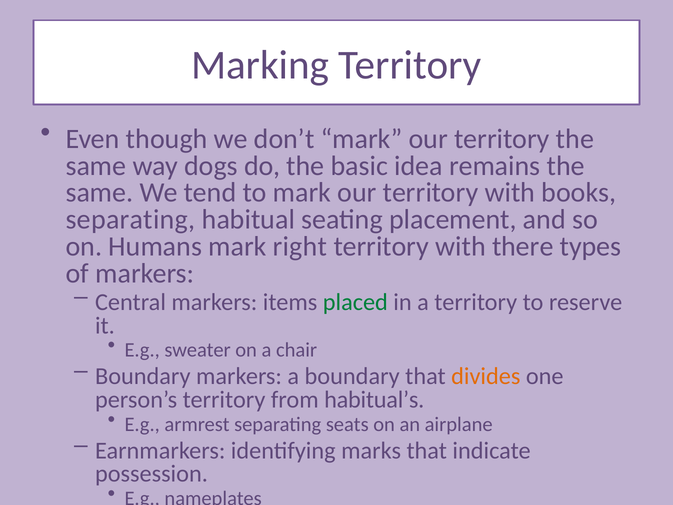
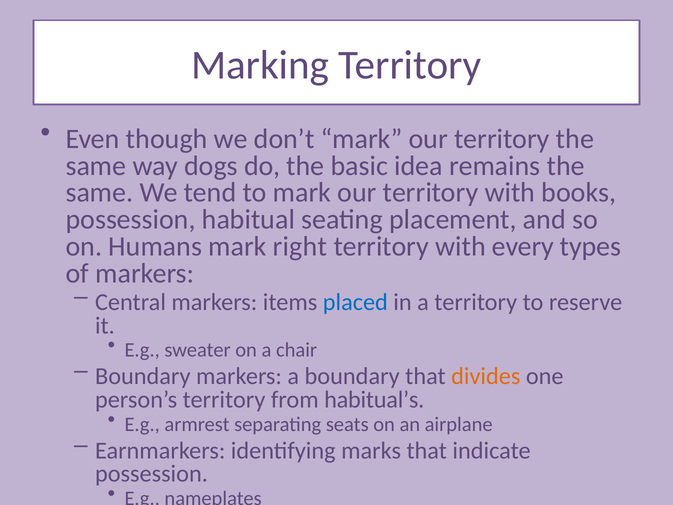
separating at (130, 220): separating -> possession
there: there -> every
placed colour: green -> blue
